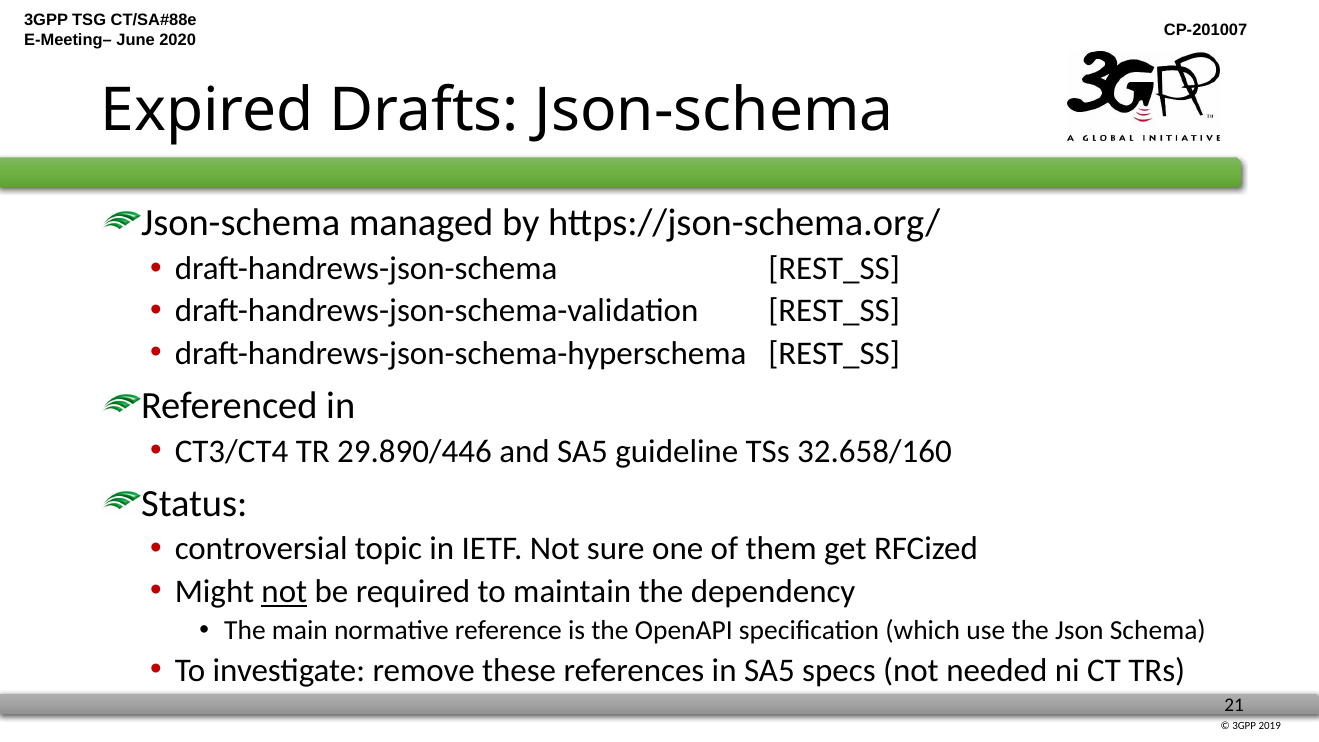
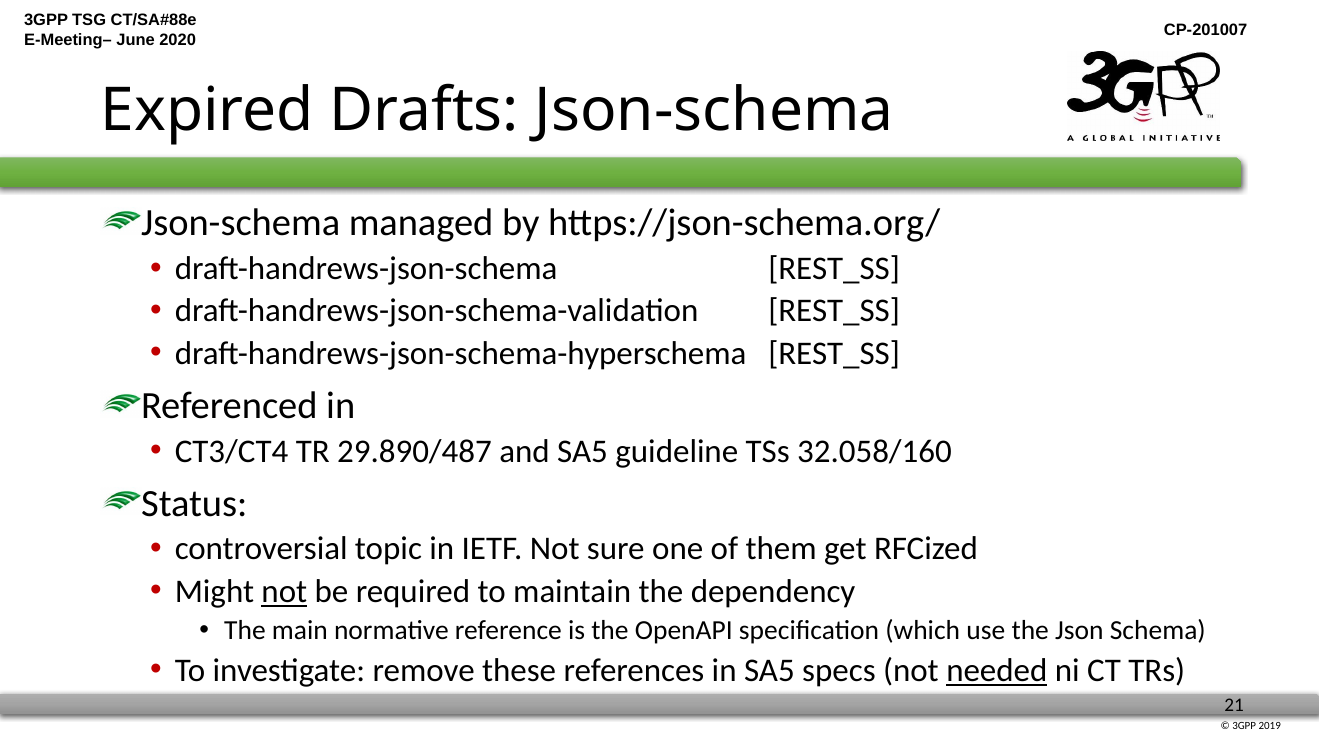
29.890/446: 29.890/446 -> 29.890/487
32.658/160: 32.658/160 -> 32.058/160
needed underline: none -> present
